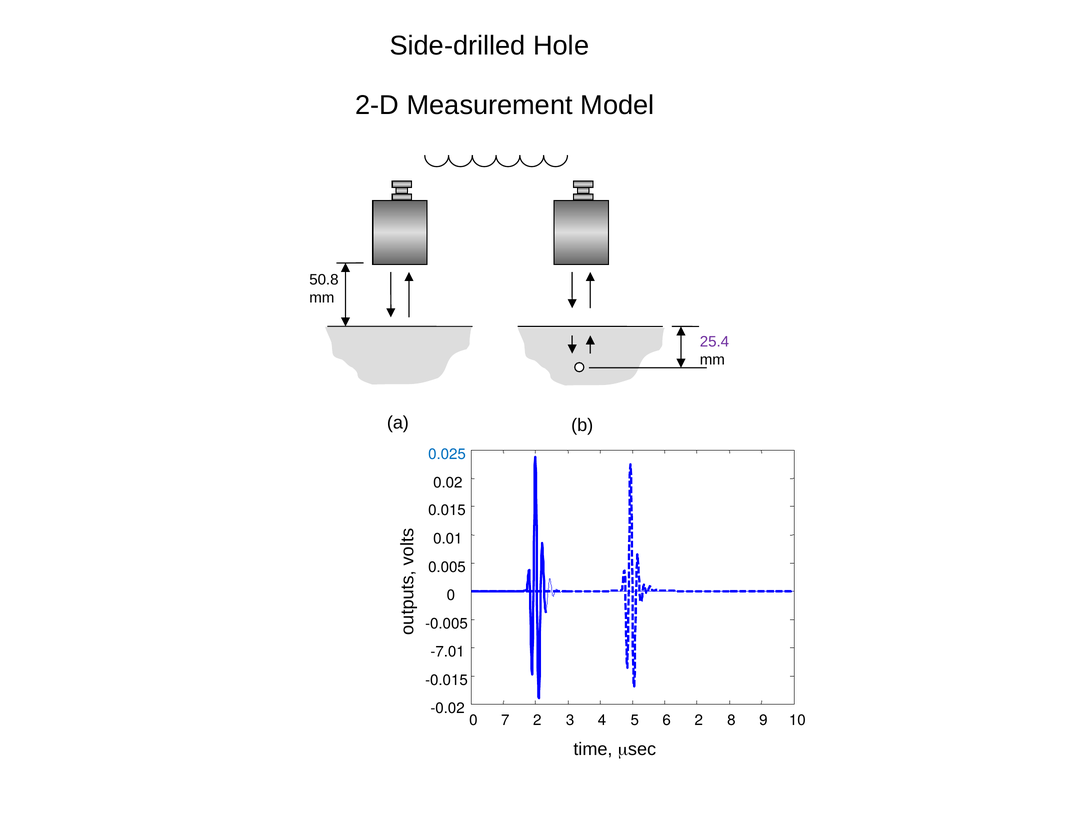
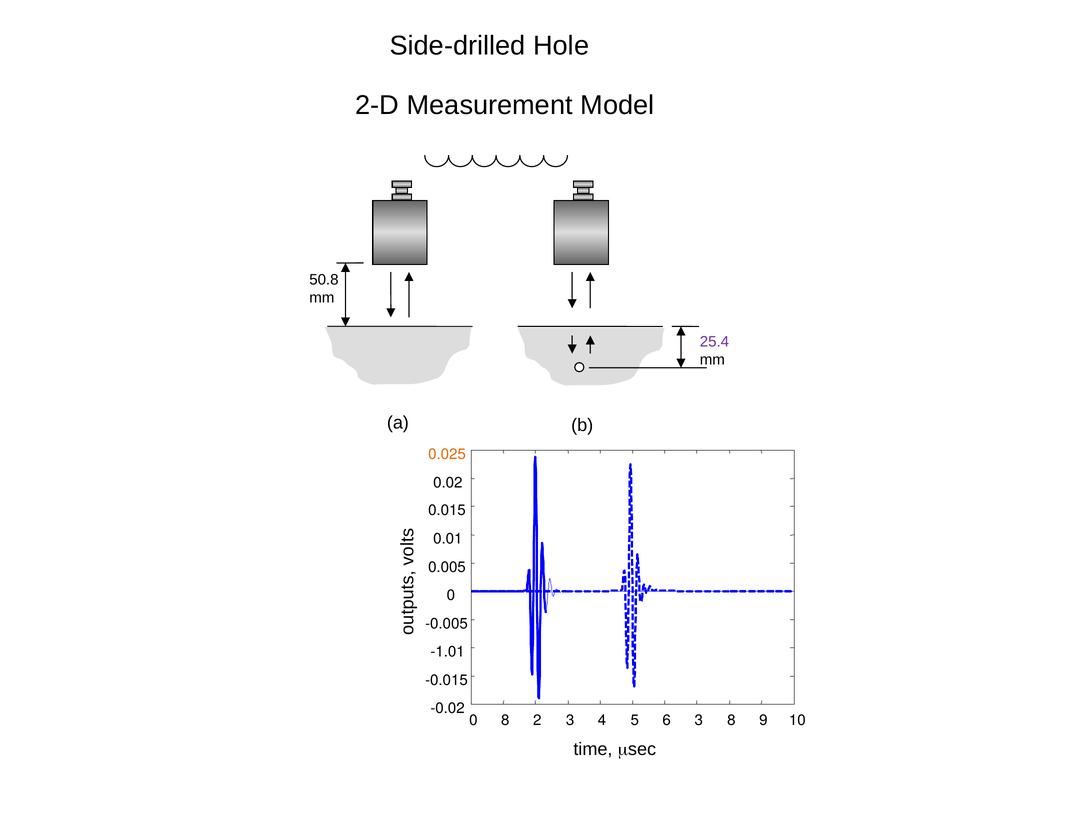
0.025 colour: blue -> orange
-7.01: -7.01 -> -1.01
0 7: 7 -> 8
6 2: 2 -> 3
